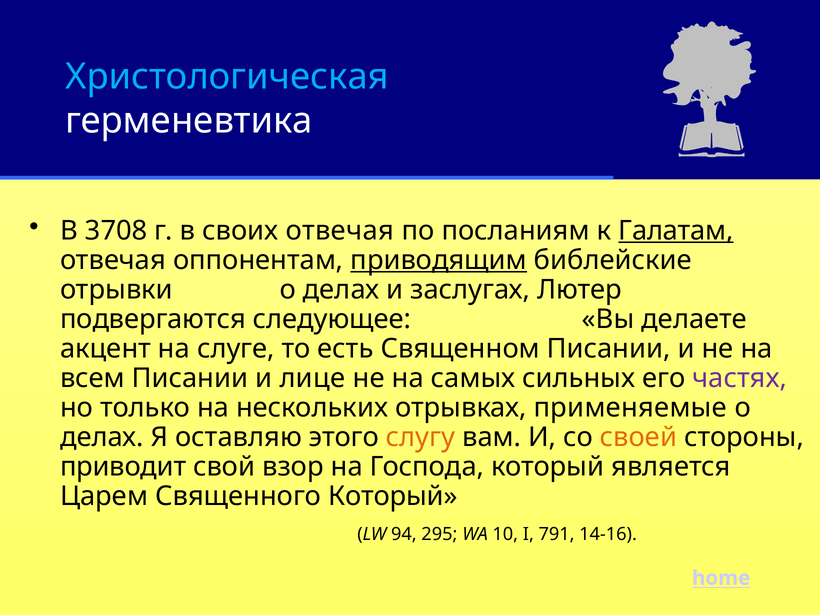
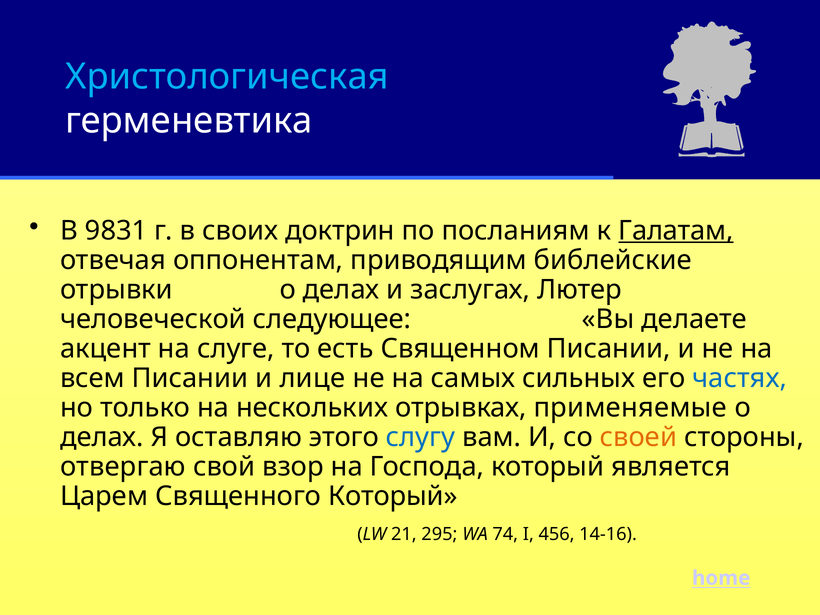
3708: 3708 -> 9831
своих отвечая: отвечая -> доктрин
приводящим underline: present -> none
подвергаются: подвергаются -> человеческой
частях colour: purple -> blue
слугу colour: orange -> blue
приводит: приводит -> отвергаю
94: 94 -> 21
10: 10 -> 74
791: 791 -> 456
